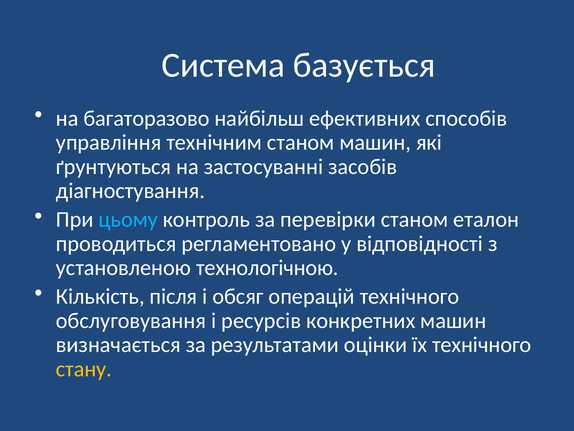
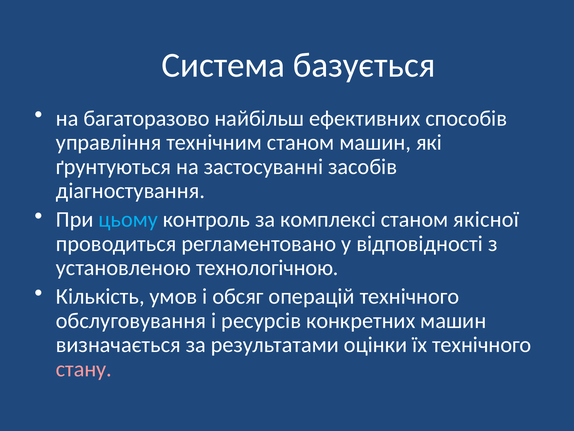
перевірки: перевірки -> комплексі
еталон: еталон -> якісної
після: після -> умов
стану colour: yellow -> pink
